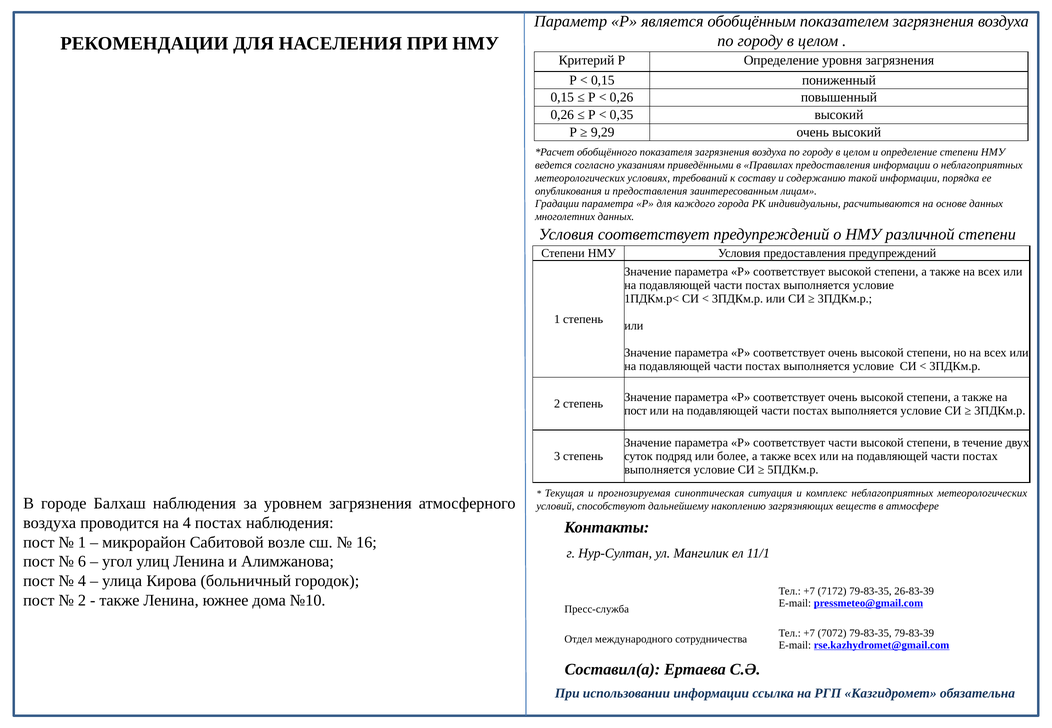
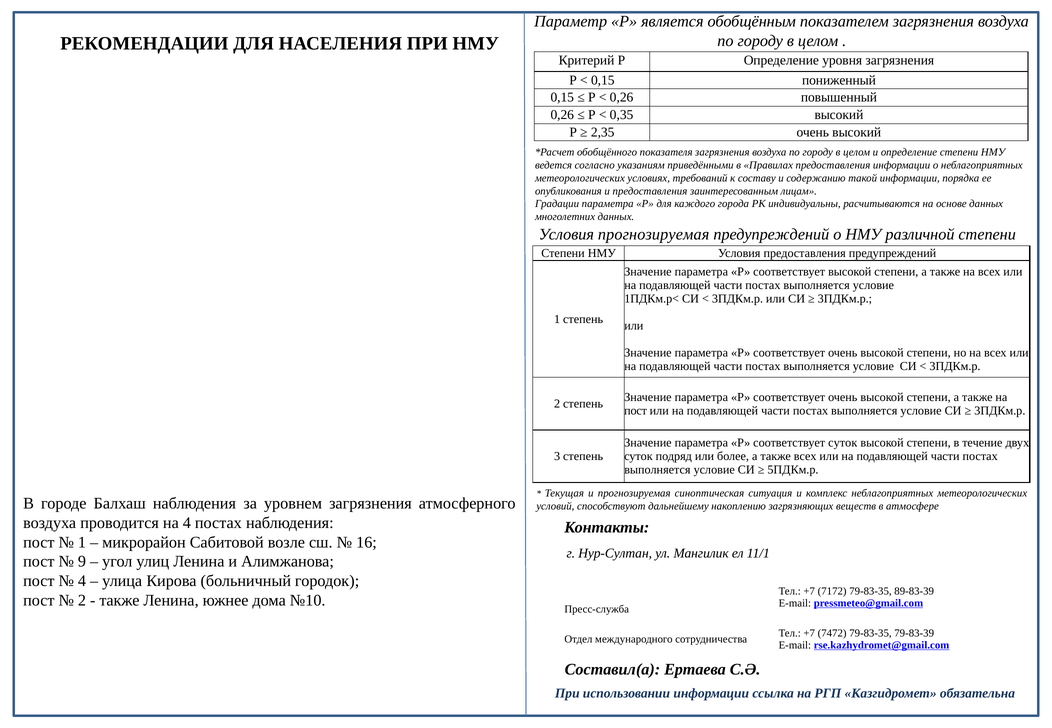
9,29: 9,29 -> 2,35
Условия соответствует: соответствует -> прогнозируемая
соответствует части: части -> суток
6: 6 -> 9
26-83-39: 26-83-39 -> 89-83-39
7072: 7072 -> 7472
